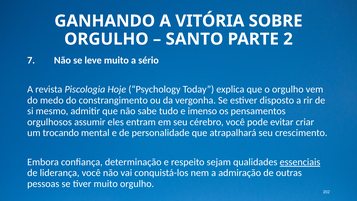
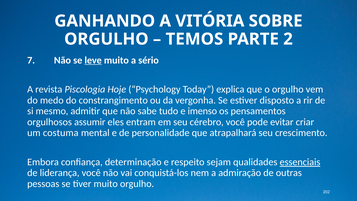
SANTO: SANTO -> TEMOS
leve underline: none -> present
trocando: trocando -> costuma
